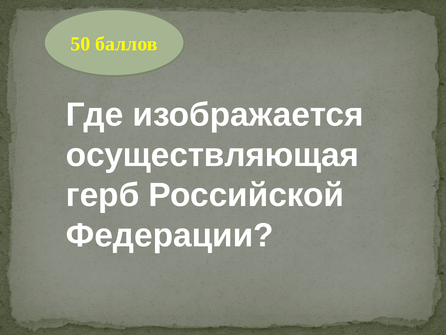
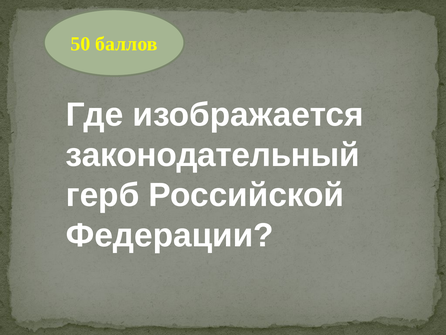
осуществляющая: осуществляющая -> законодательный
